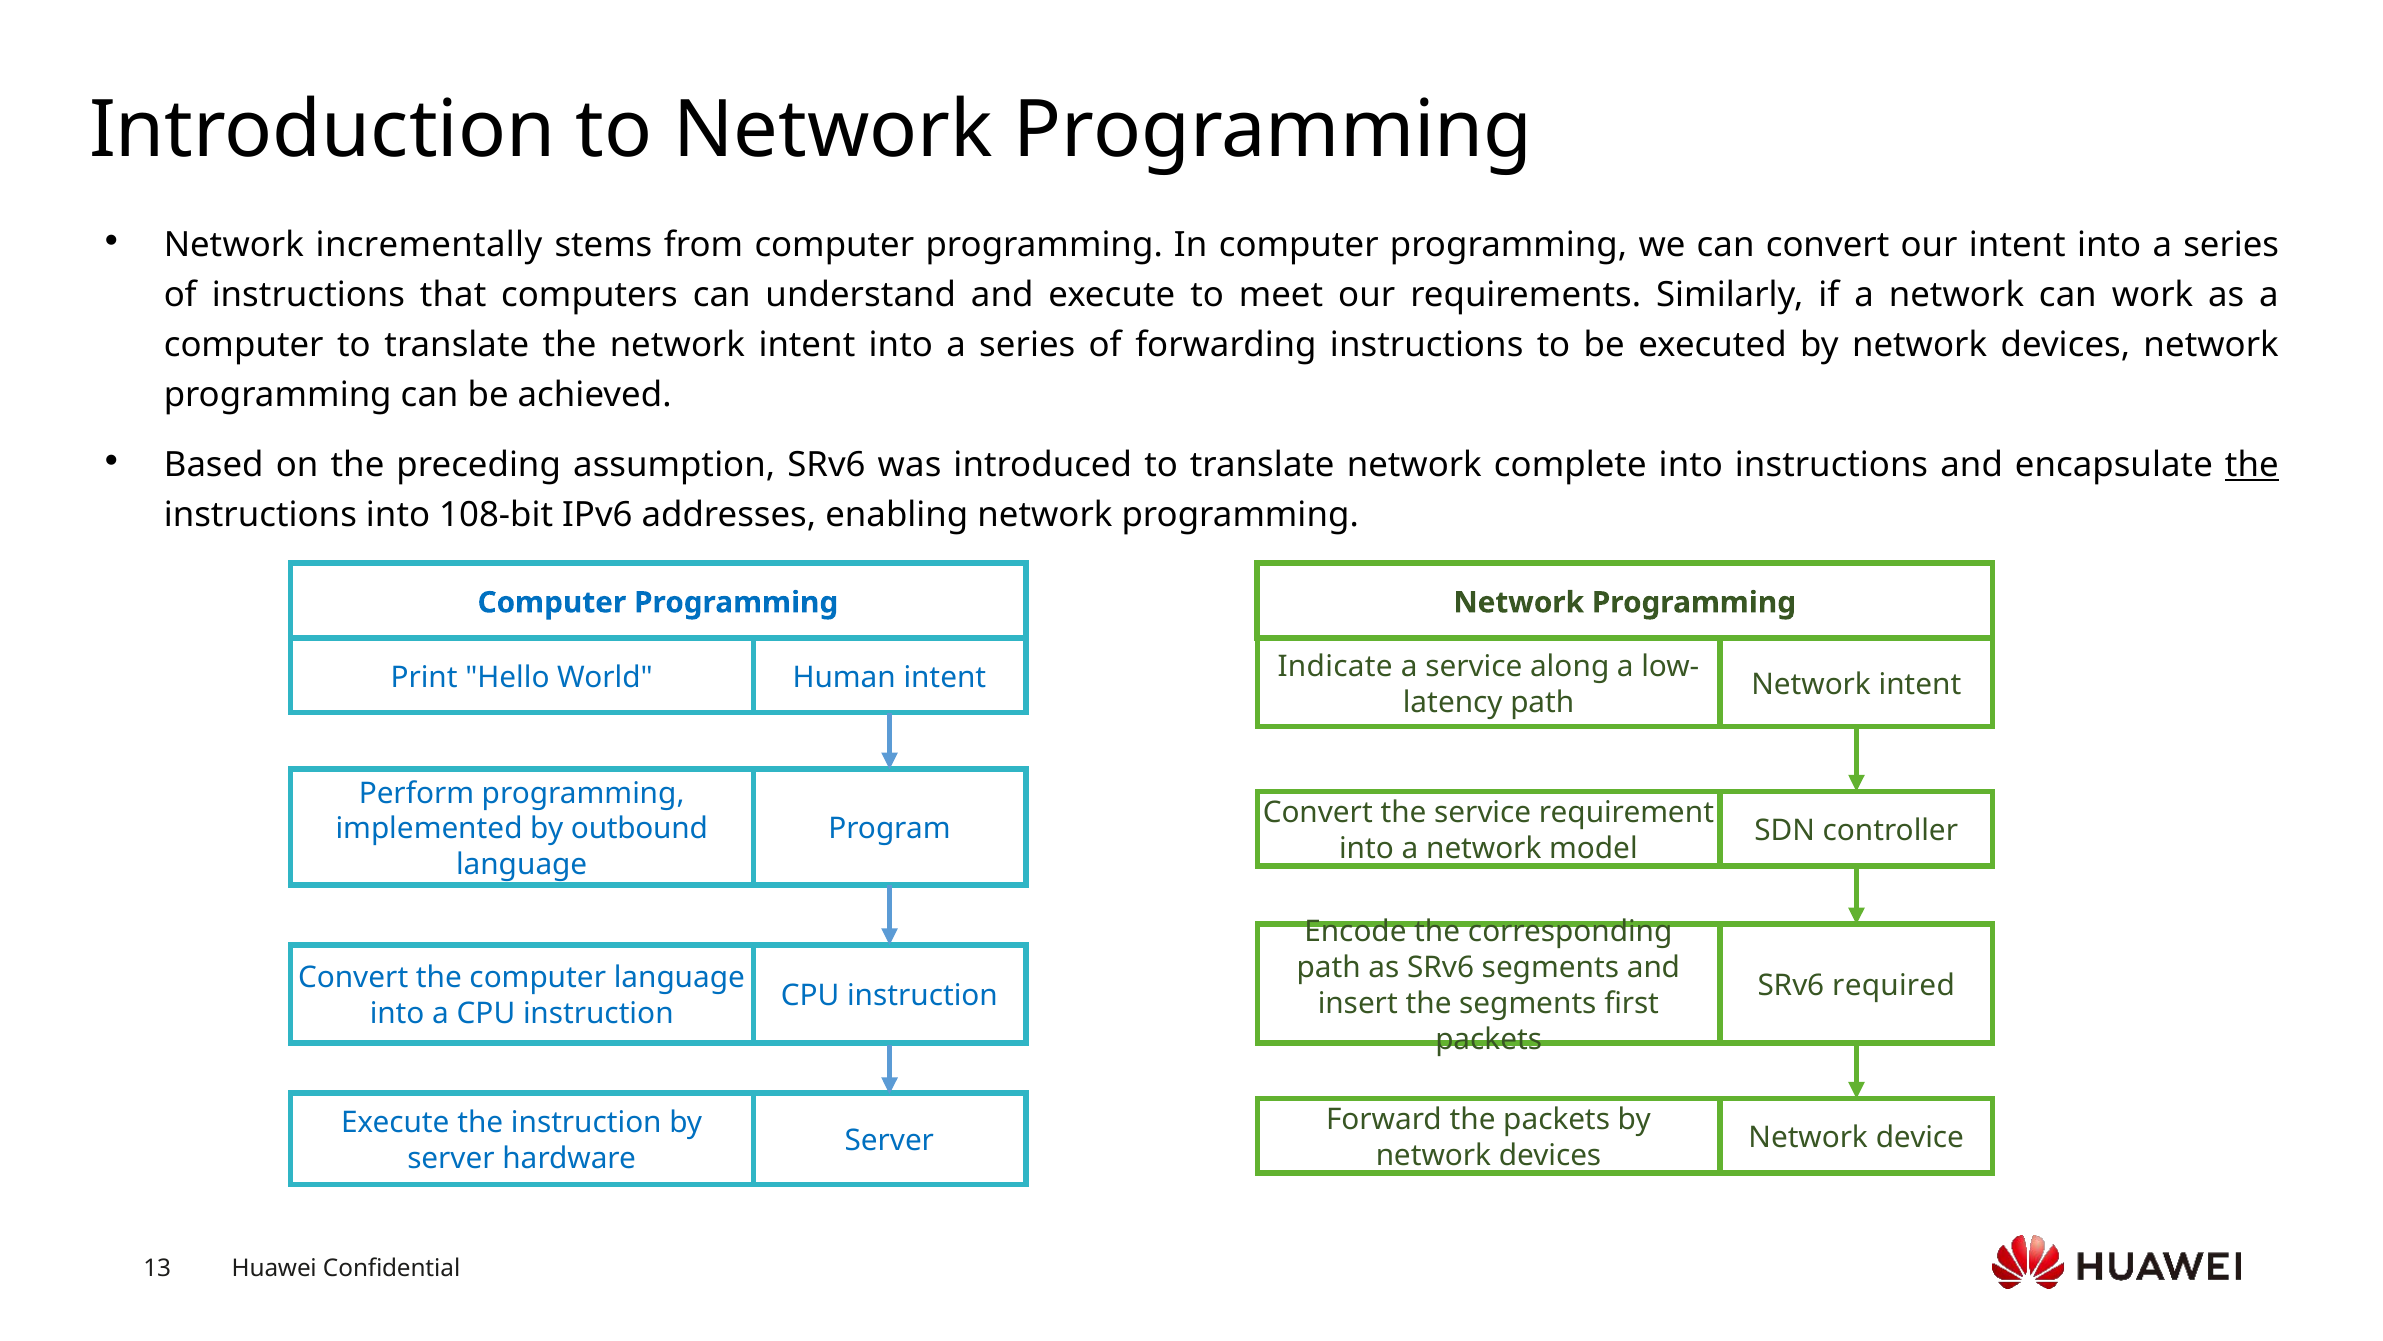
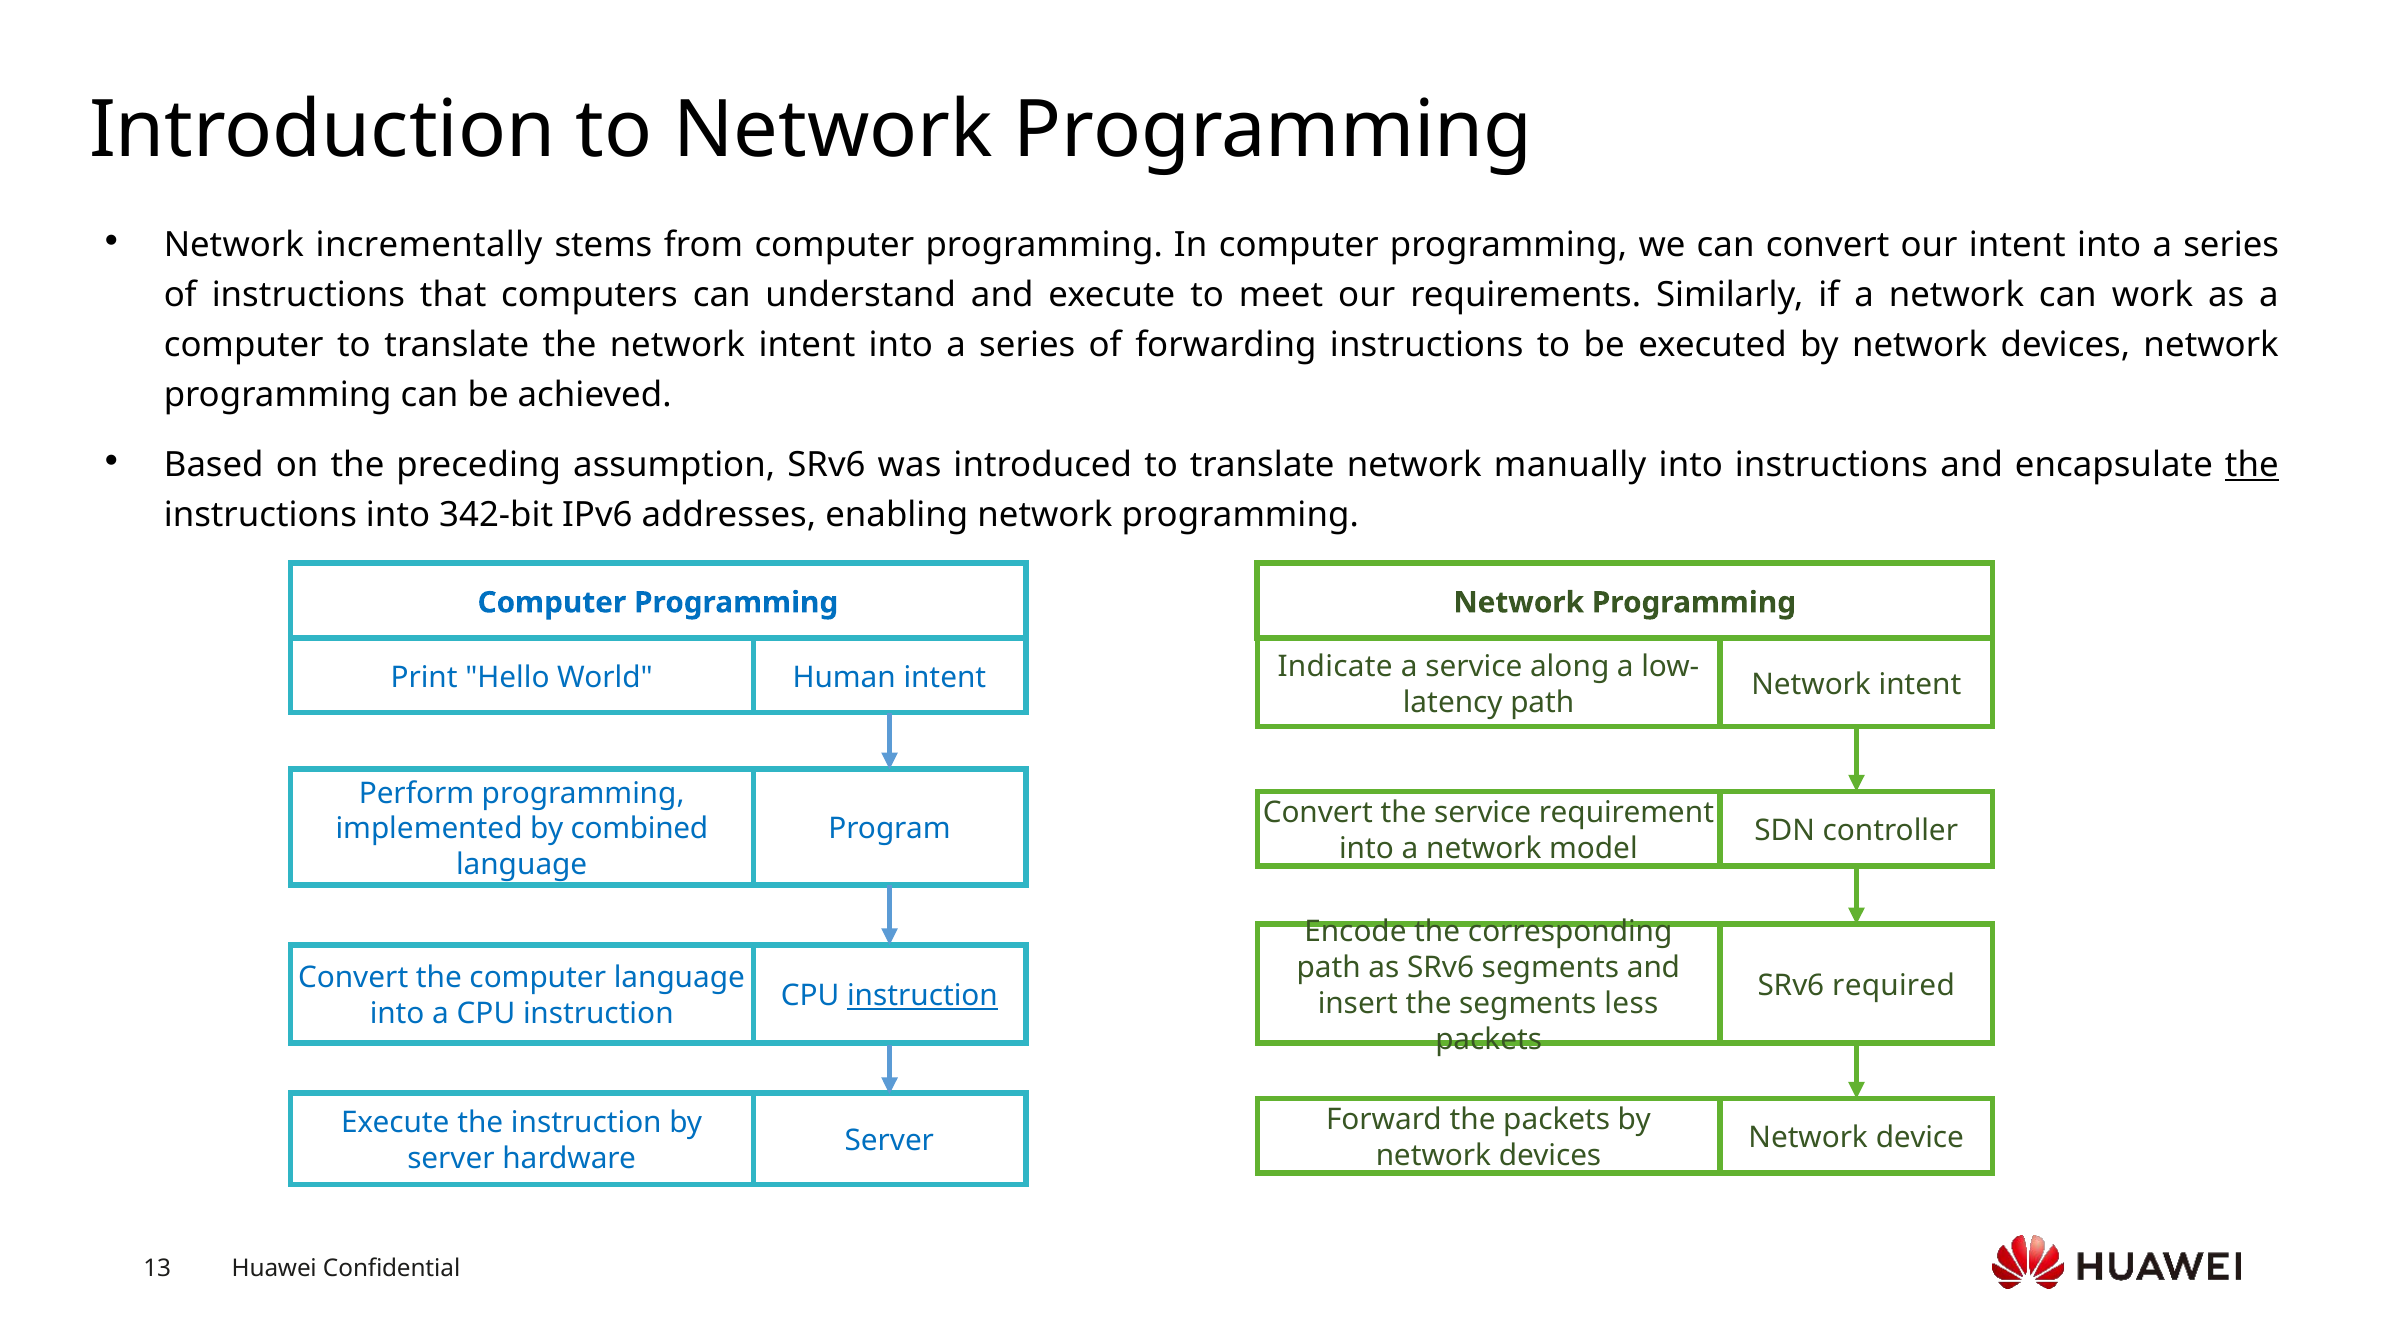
complete: complete -> manually
108-bit: 108-bit -> 342-bit
outbound: outbound -> combined
instruction at (922, 996) underline: none -> present
first: first -> less
